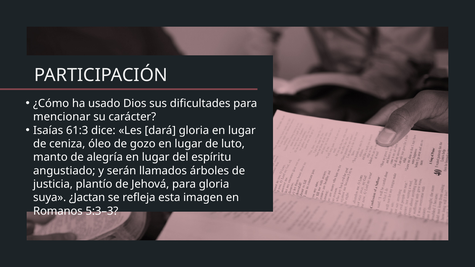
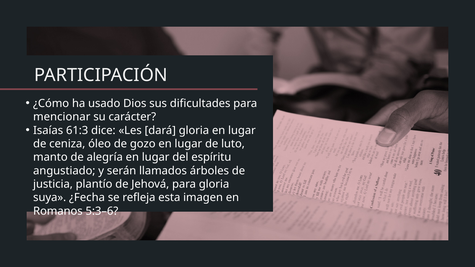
¿Jactan: ¿Jactan -> ¿Fecha
5:3–3: 5:3–3 -> 5:3–6
